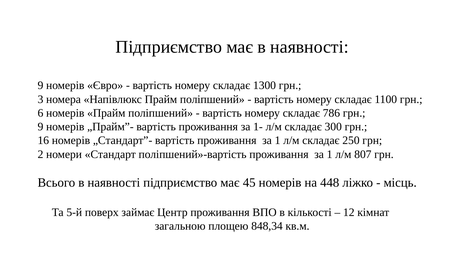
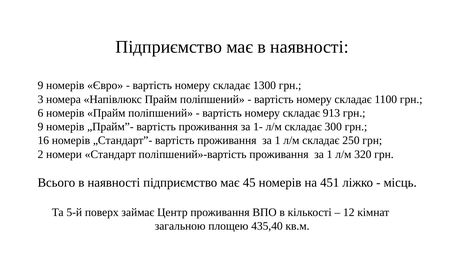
786: 786 -> 913
807: 807 -> 320
448: 448 -> 451
848,34: 848,34 -> 435,40
